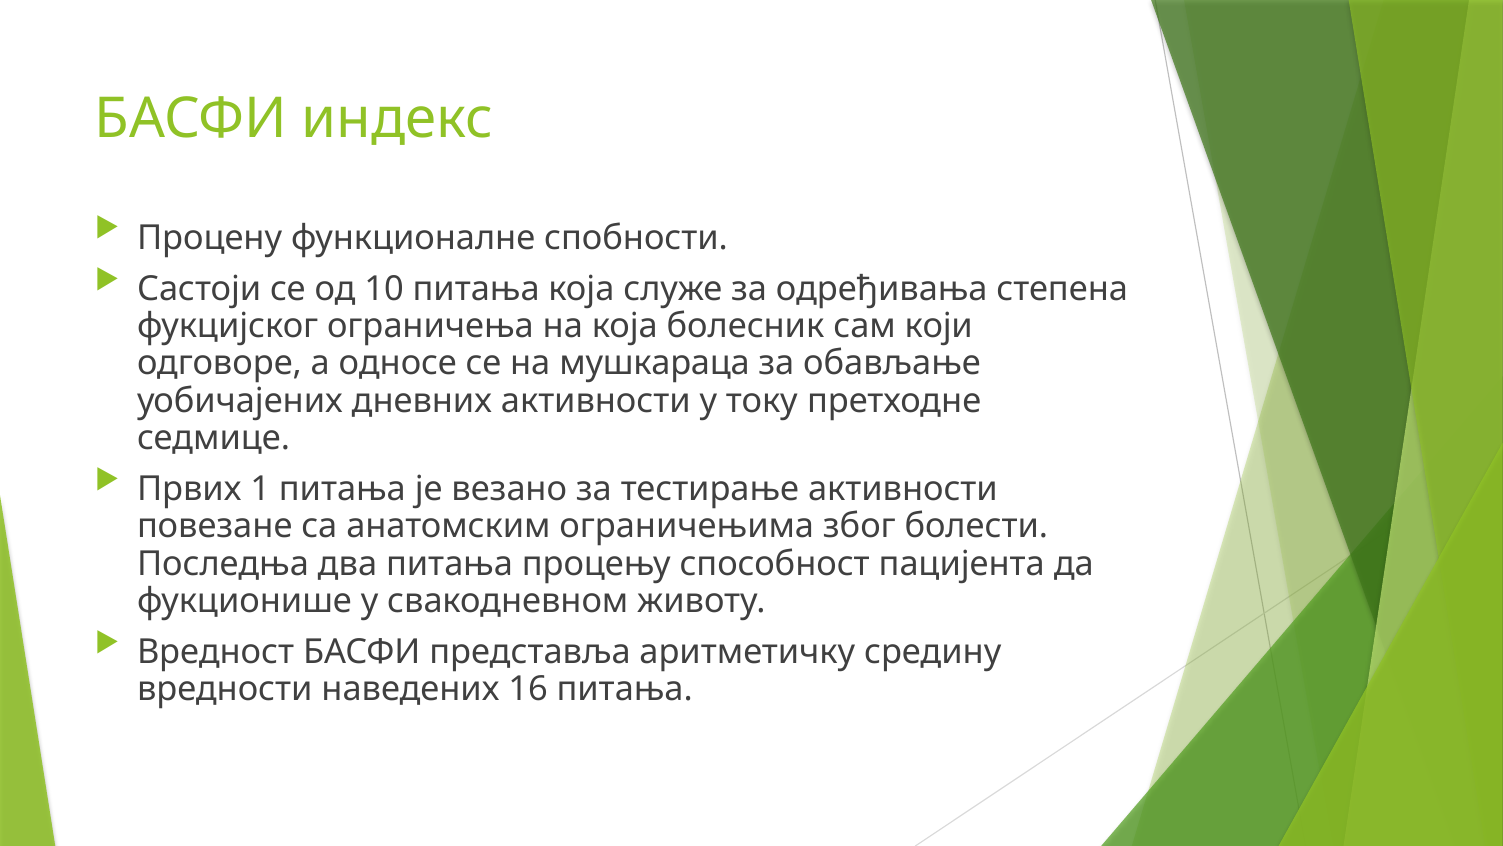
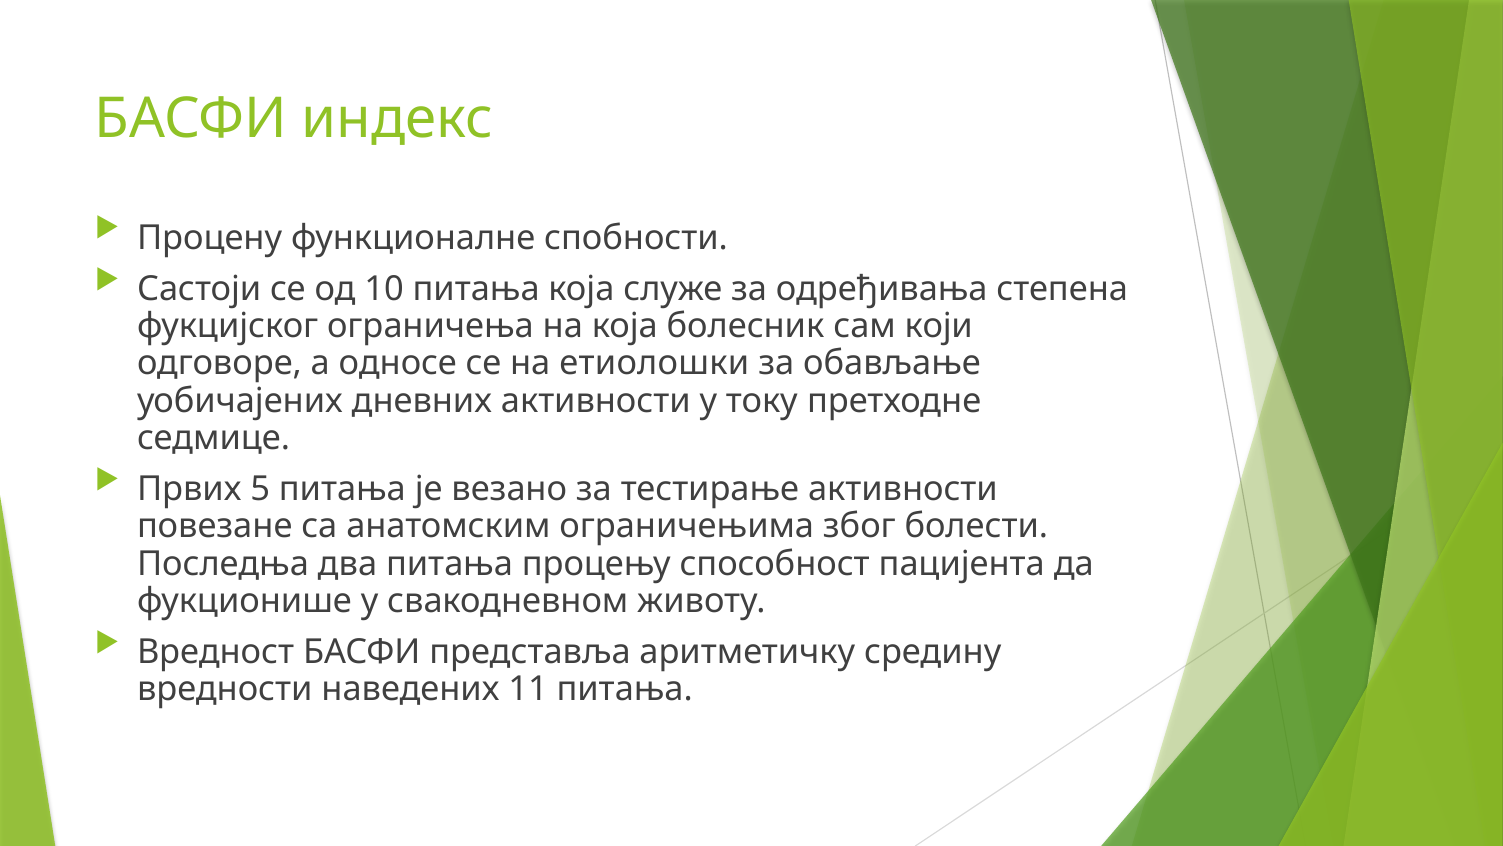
мушкараца: мушкараца -> етиолошки
1: 1 -> 5
16: 16 -> 11
